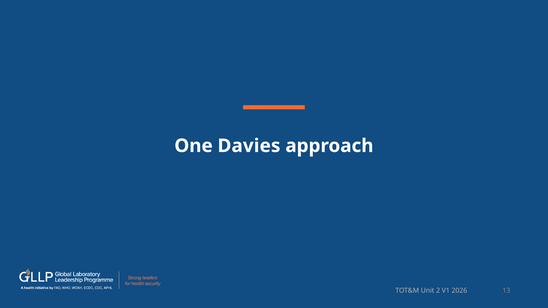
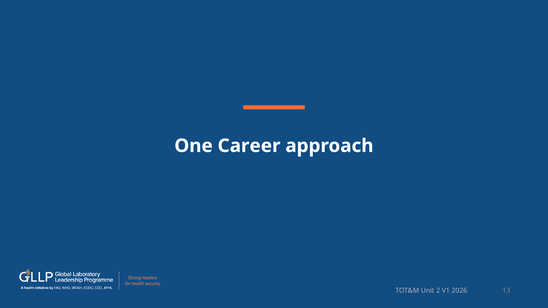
Davies: Davies -> Career
